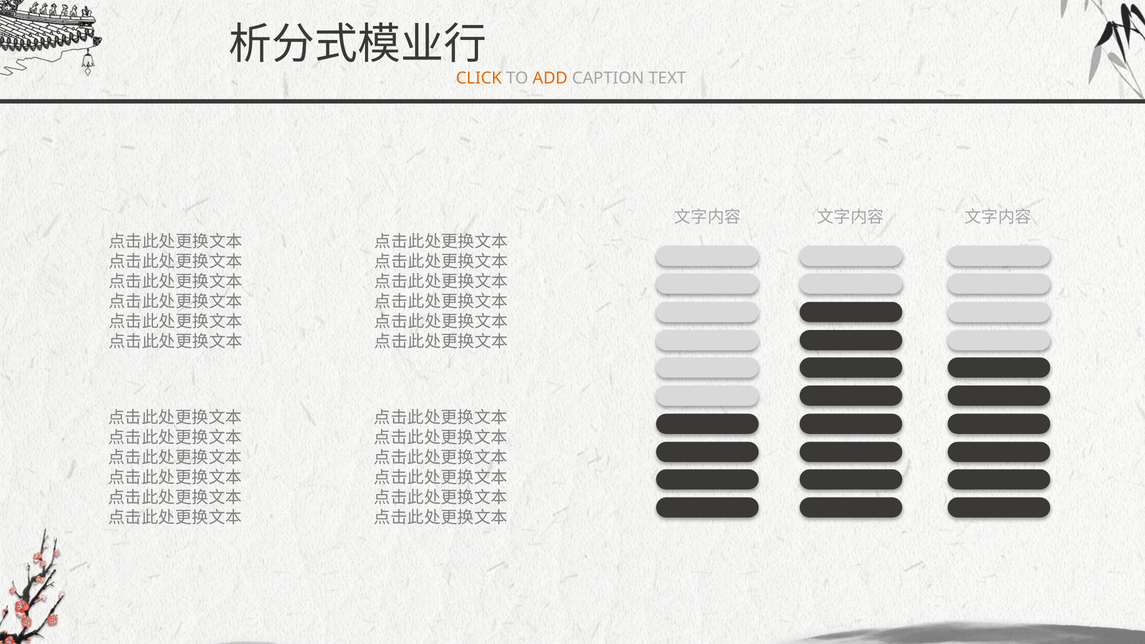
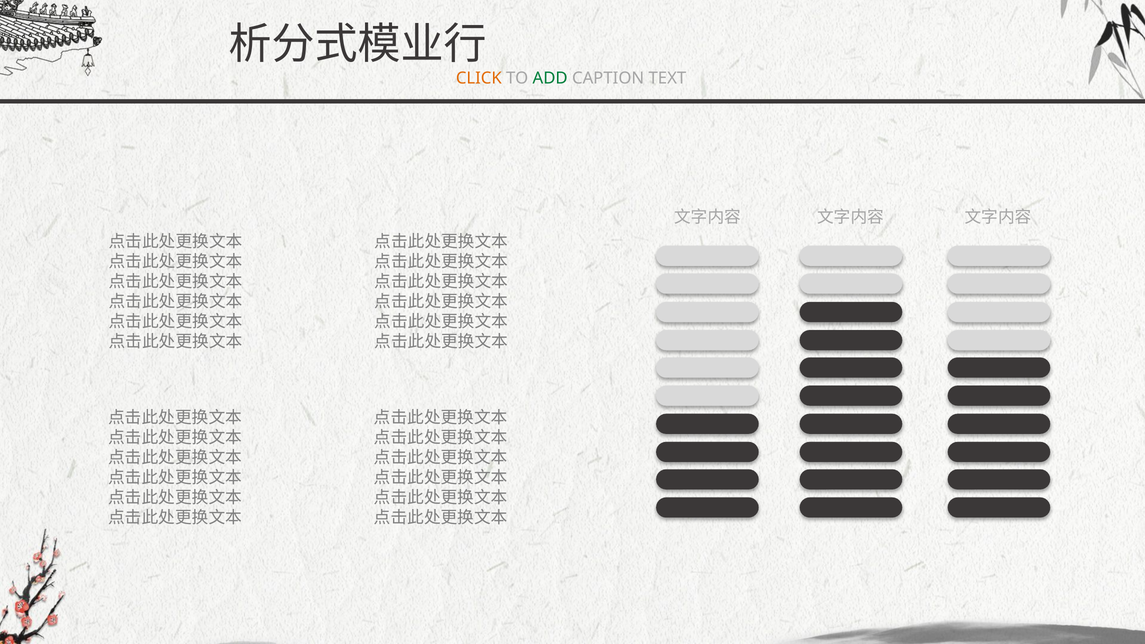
ADD colour: orange -> green
